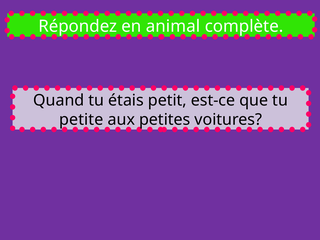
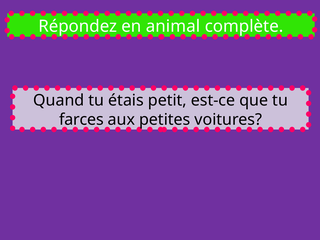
petite: petite -> farces
